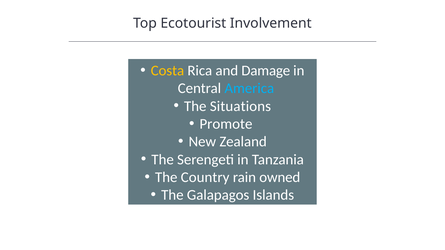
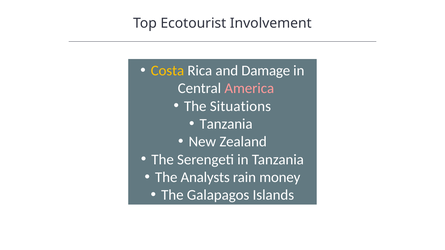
America colour: light blue -> pink
Promote at (226, 124): Promote -> Tanzania
Country: Country -> Analysts
owned: owned -> money
